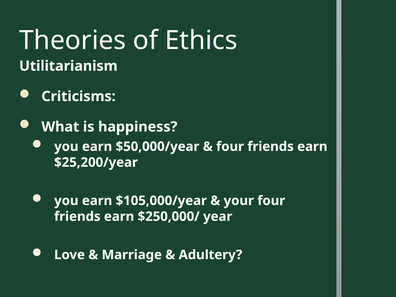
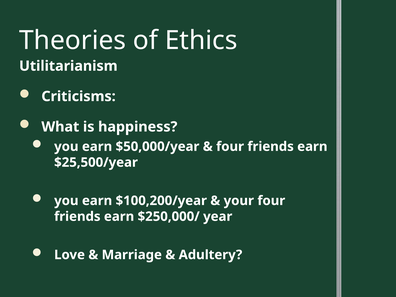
$25,200/year: $25,200/year -> $25,500/year
$105,000/year: $105,000/year -> $100,200/year
